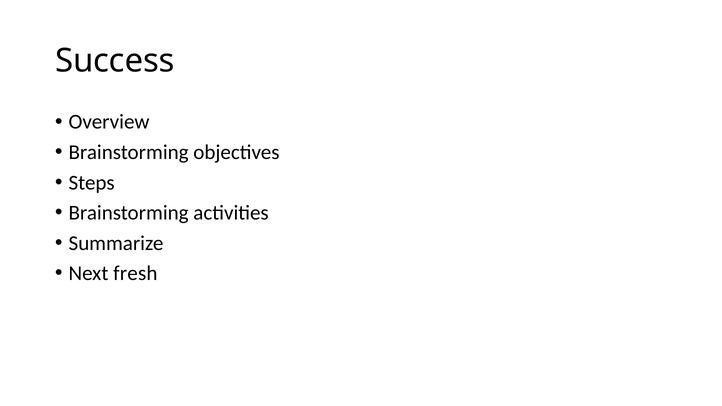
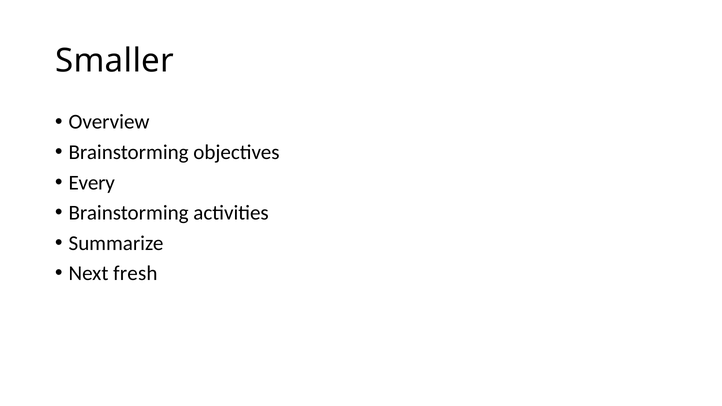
Success: Success -> Smaller
Steps: Steps -> Every
